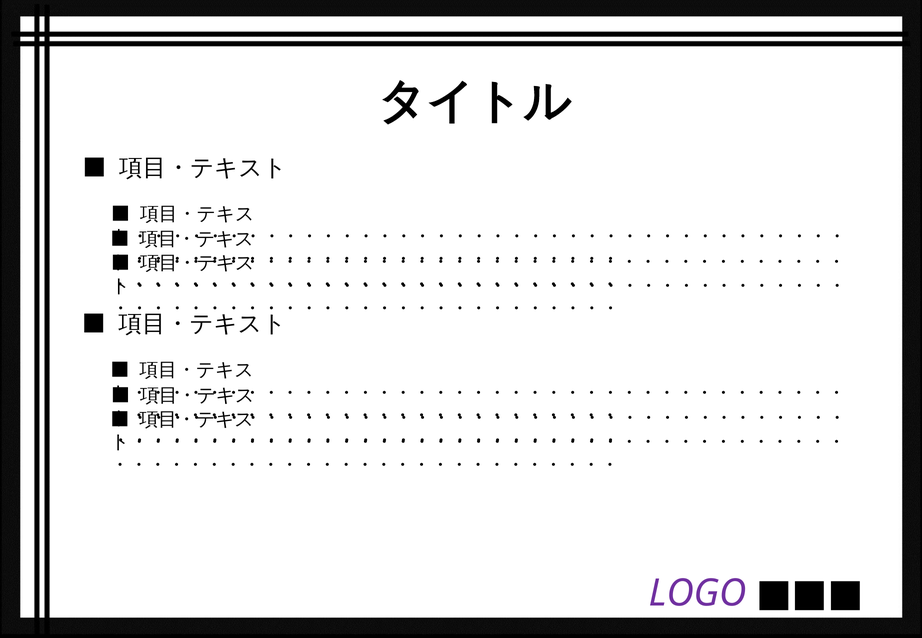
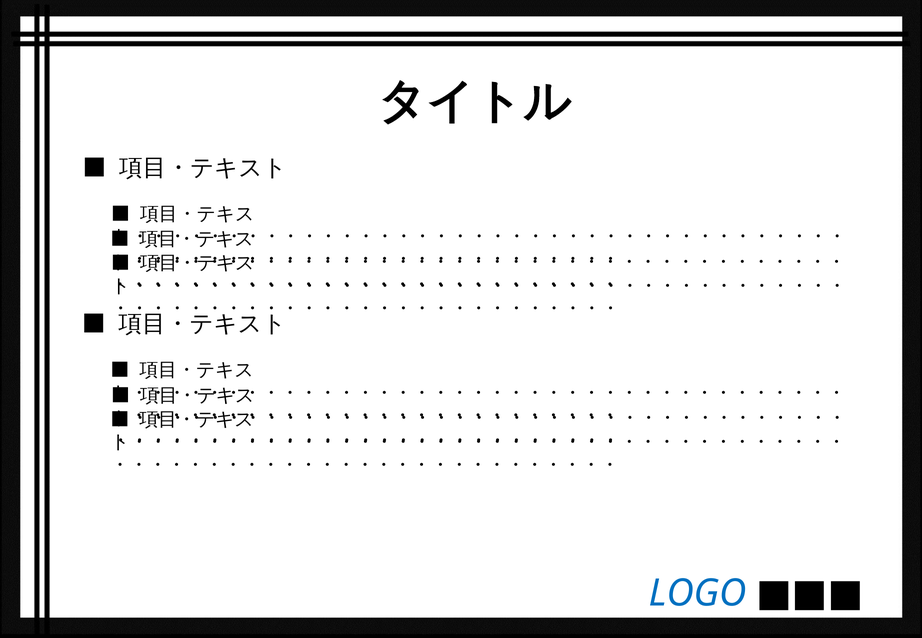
LOGO colour: purple -> blue
